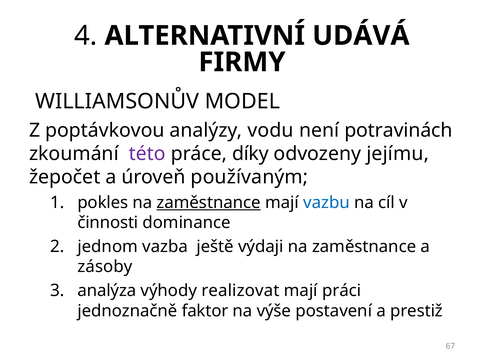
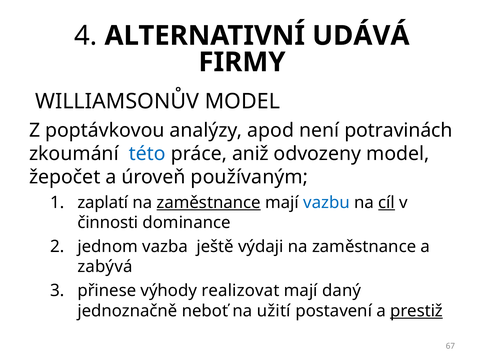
vodu: vodu -> apod
této colour: purple -> blue
díky: díky -> aniž
odvozeny jejímu: jejímu -> model
pokles: pokles -> zaplatí
cíl underline: none -> present
zásoby: zásoby -> zabývá
analýza: analýza -> přinese
práci: práci -> daný
faktor: faktor -> neboť
výše: výše -> užití
prestiž underline: none -> present
